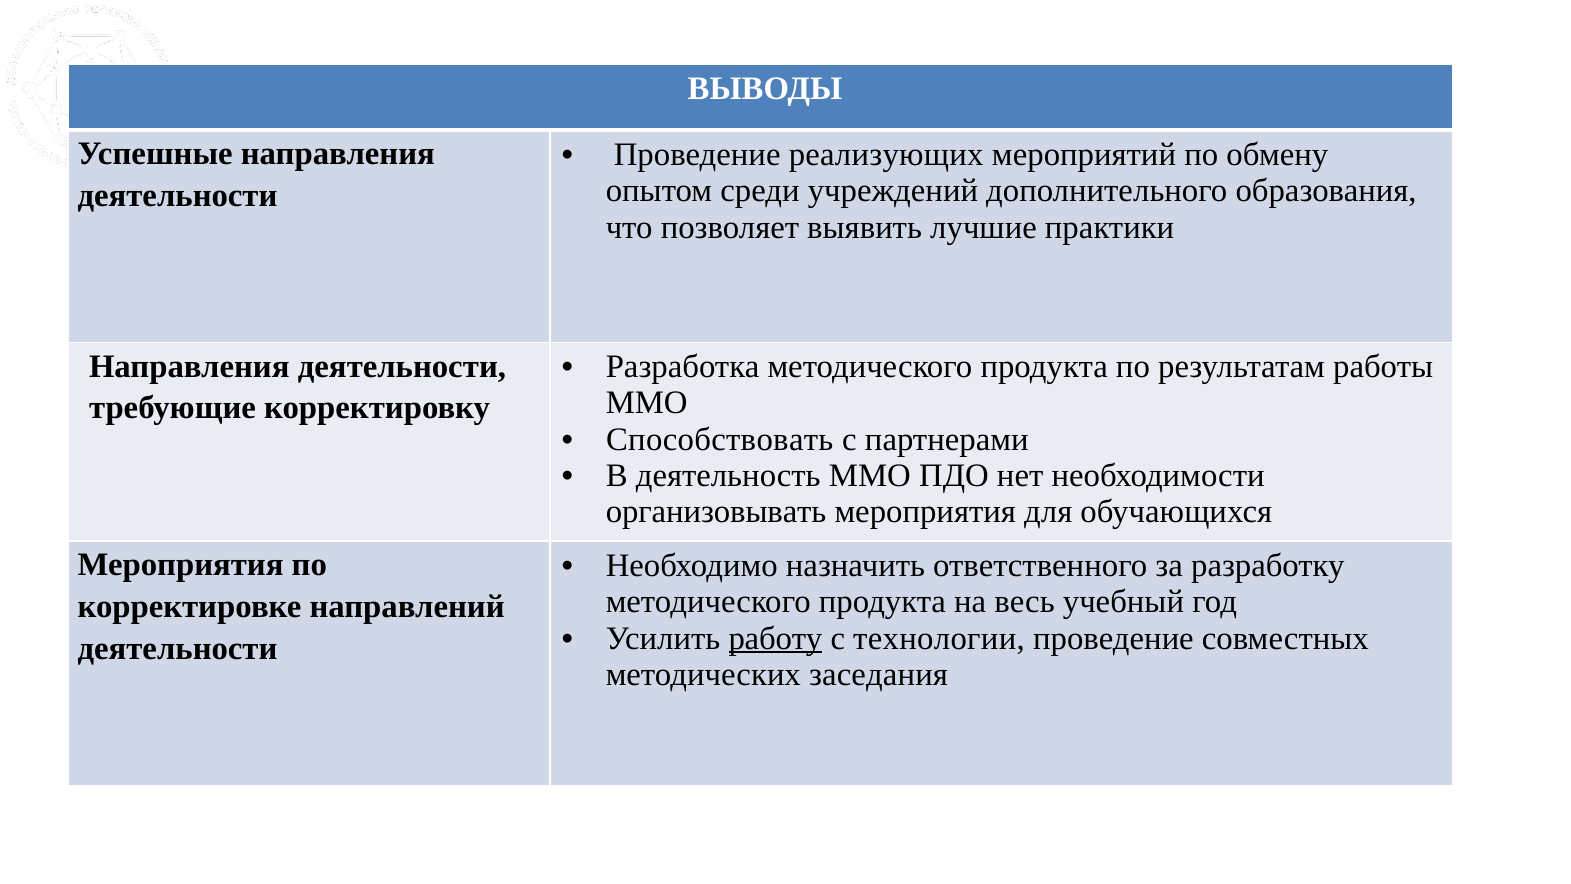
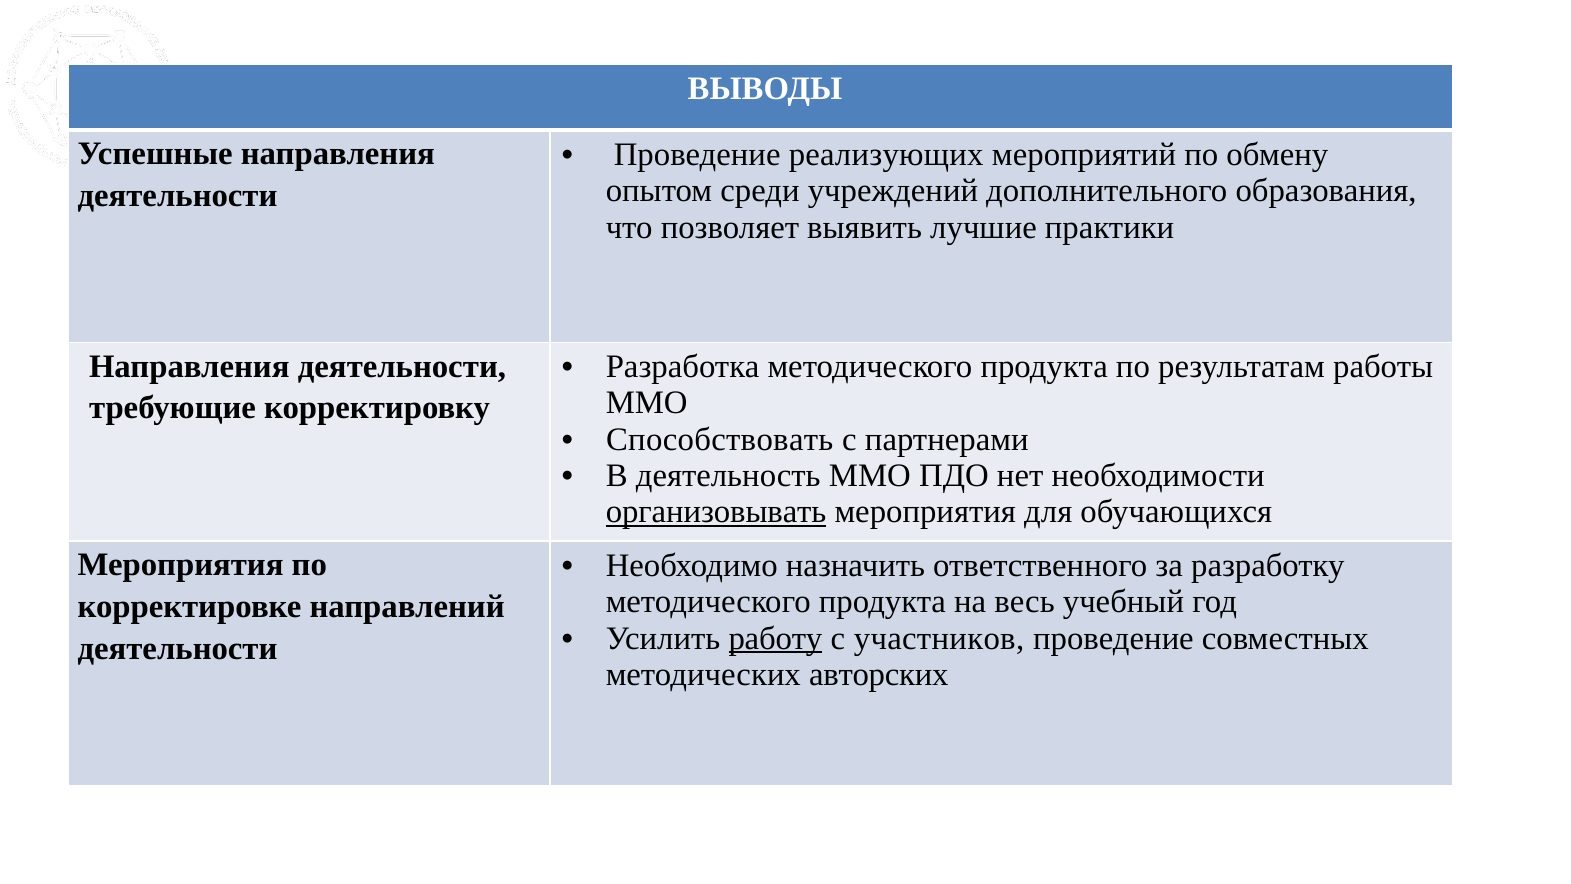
организовывать underline: none -> present
технологии: технологии -> участников
заседания: заседания -> авторских
